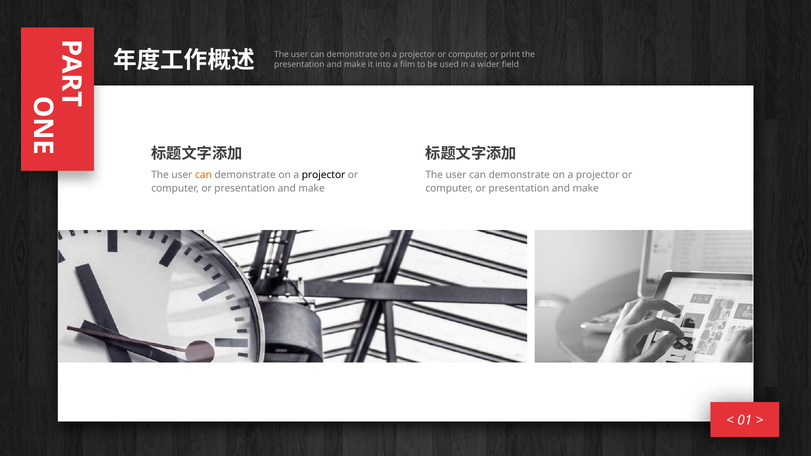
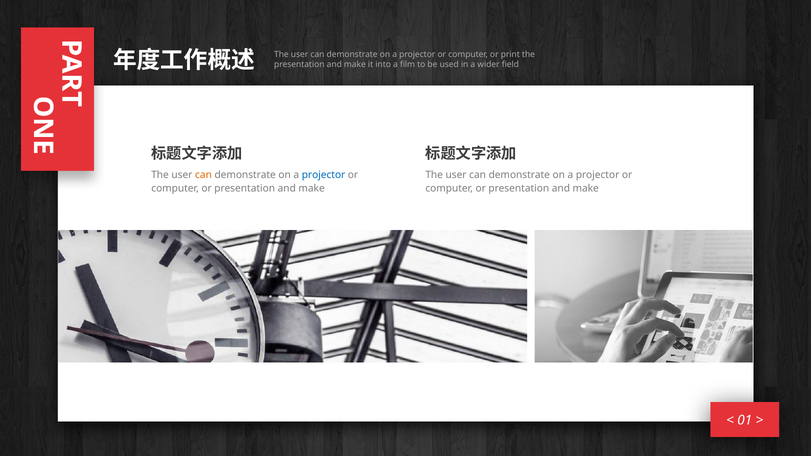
projector at (324, 175) colour: black -> blue
